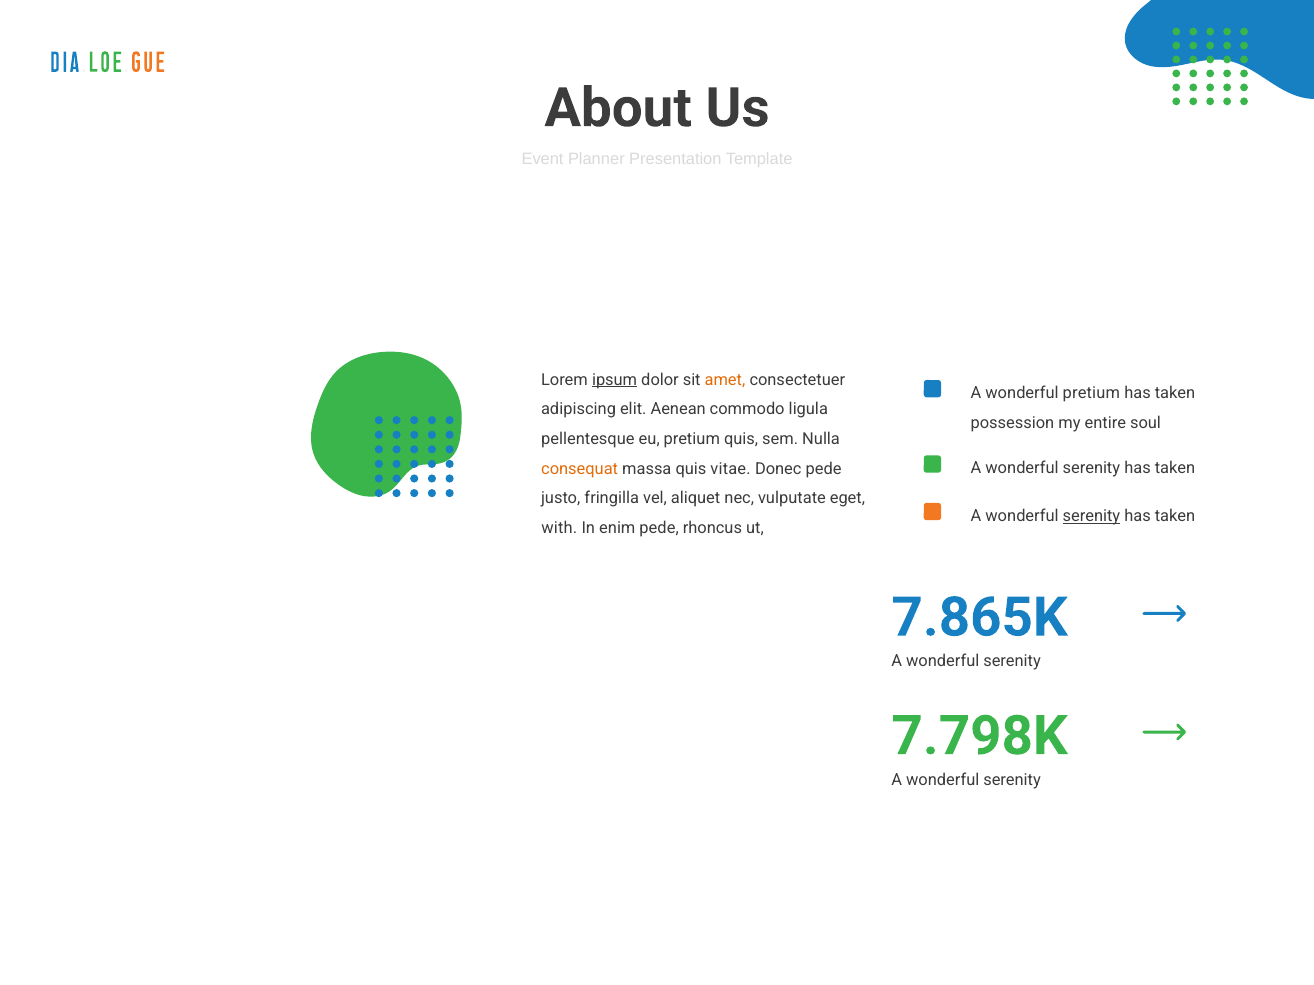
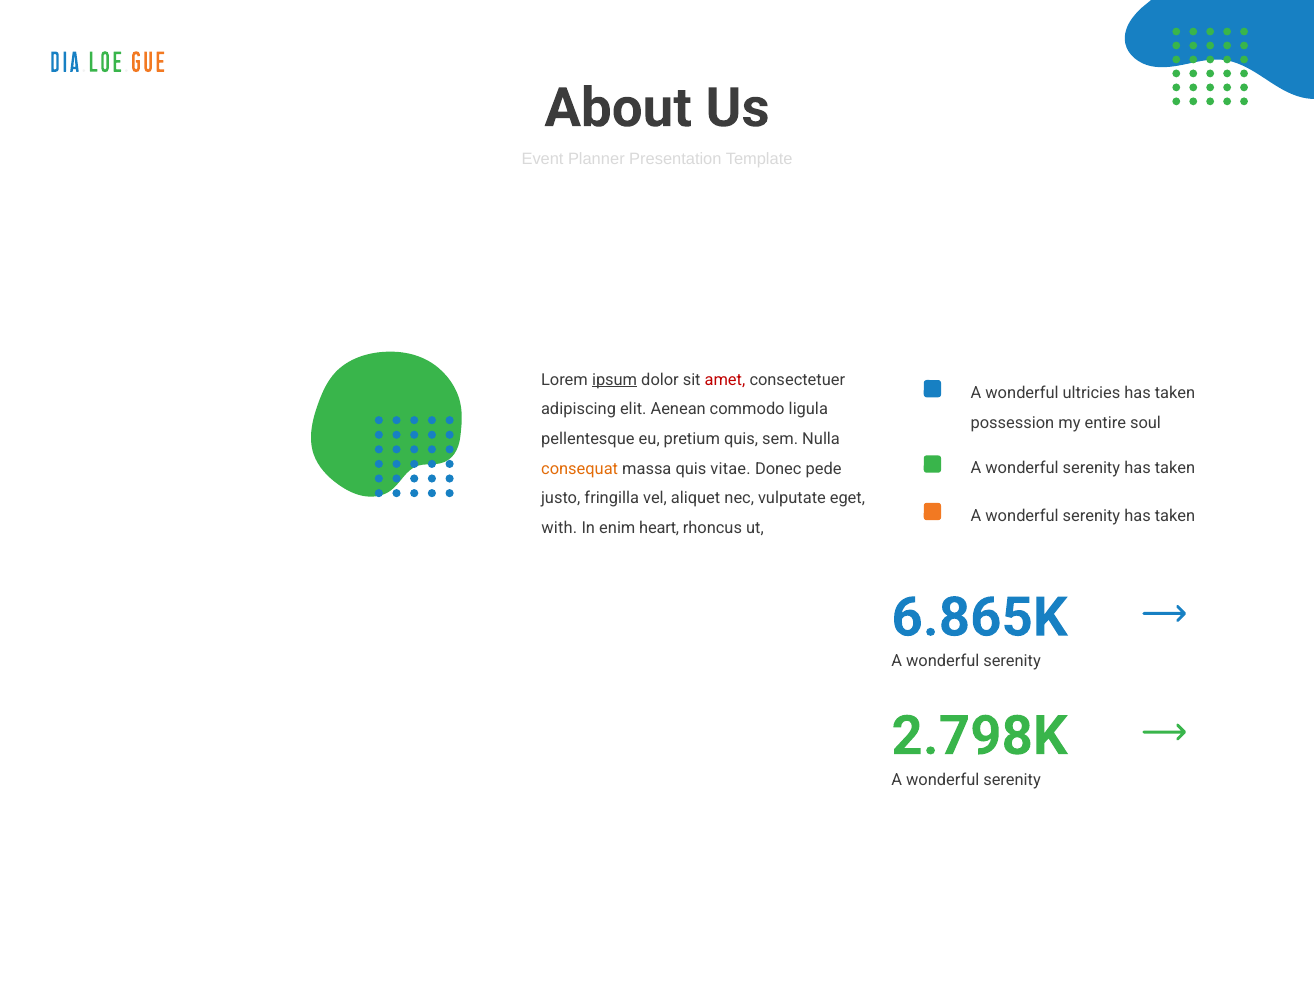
amet colour: orange -> red
wonderful pretium: pretium -> ultricies
serenity at (1091, 516) underline: present -> none
enim pede: pede -> heart
7.865K: 7.865K -> 6.865K
7.798K: 7.798K -> 2.798K
